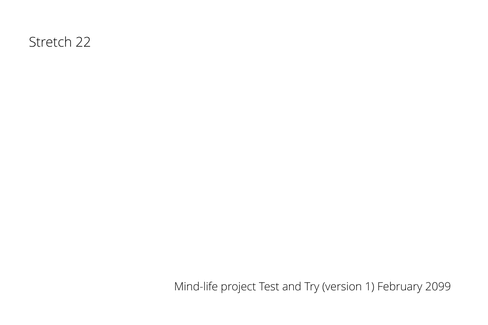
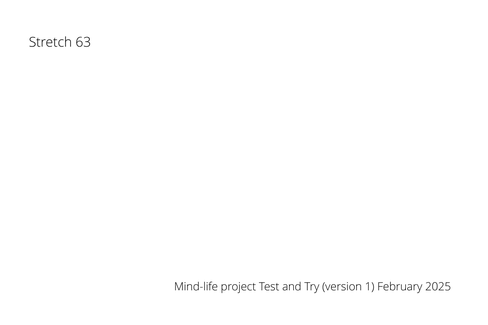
22: 22 -> 63
2099: 2099 -> 2025
